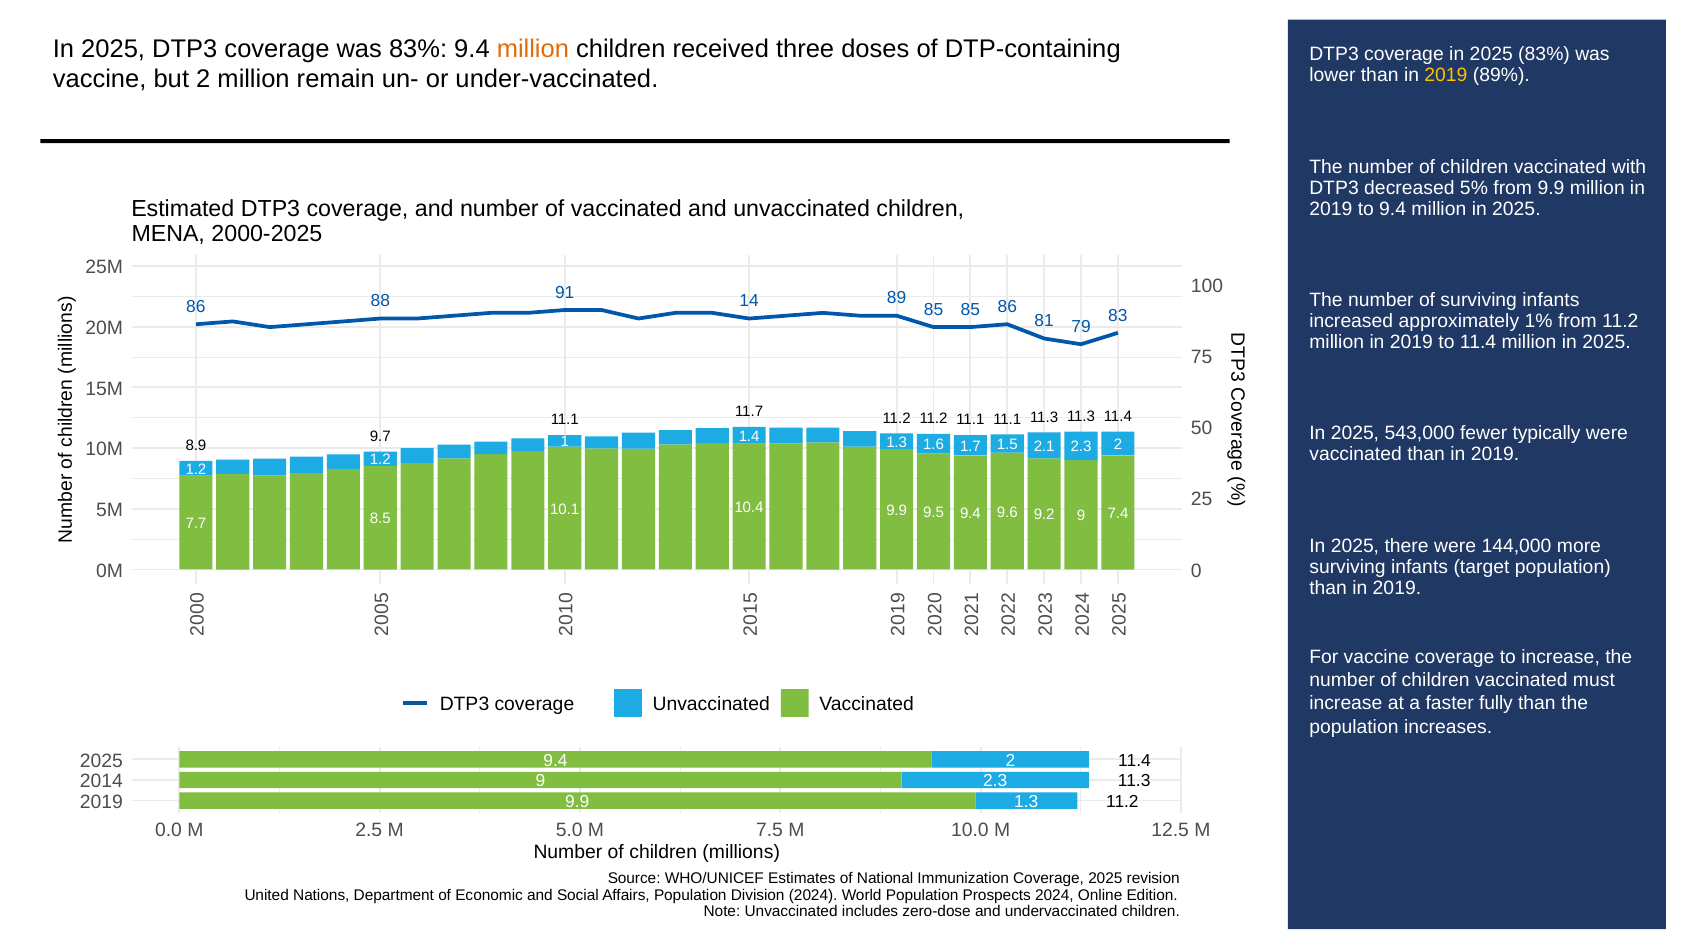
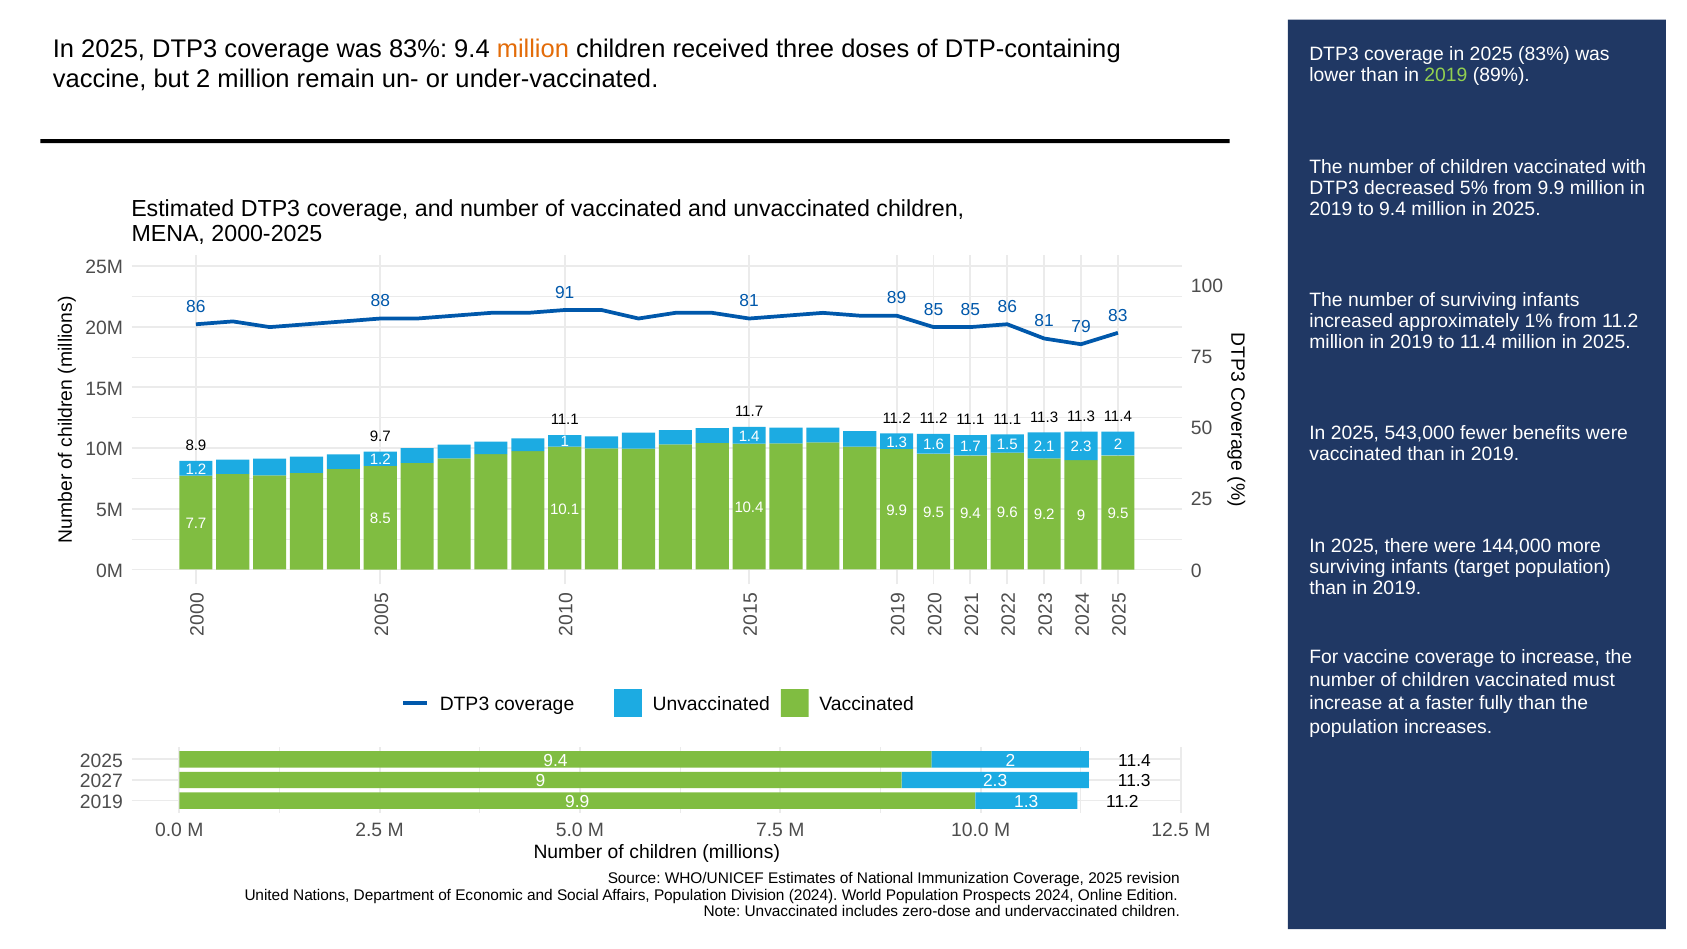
2019 at (1446, 75) colour: yellow -> light green
91 14: 14 -> 81
typically: typically -> benefits
7.4 at (1118, 513): 7.4 -> 9.5
2014: 2014 -> 2027
